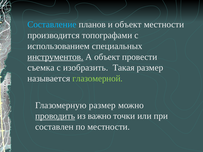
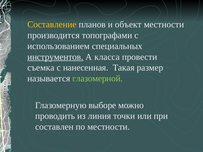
Составление colour: light blue -> yellow
А объект: объект -> класса
изобразить: изобразить -> нанесенная
Глазомерную размер: размер -> выборе
проводить underline: present -> none
важно: важно -> линия
